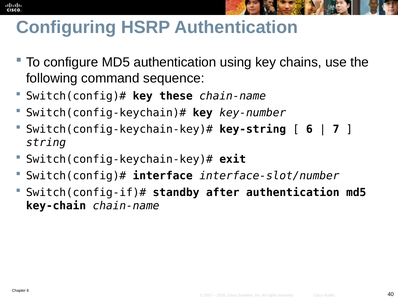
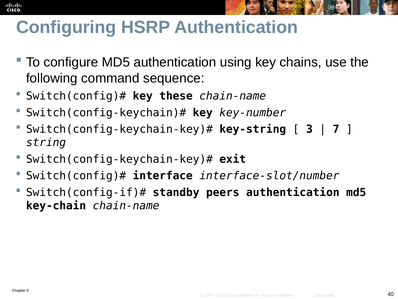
6 at (309, 129): 6 -> 3
after: after -> peers
